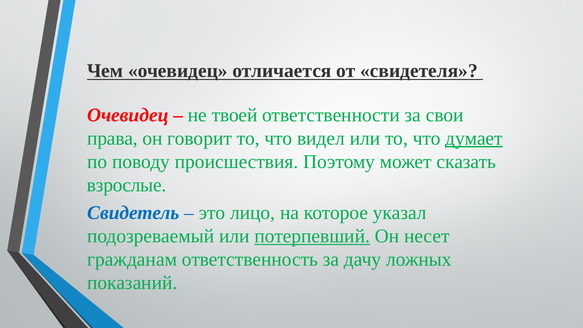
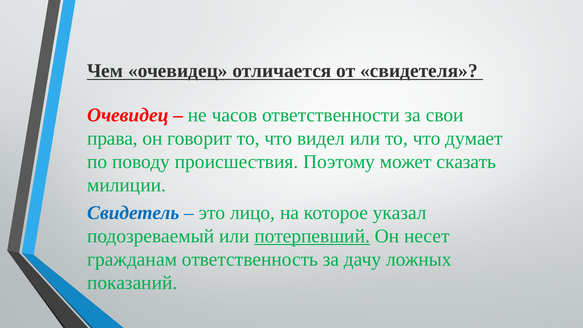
твоей: твоей -> часов
думает underline: present -> none
взрослые: взрослые -> милиции
